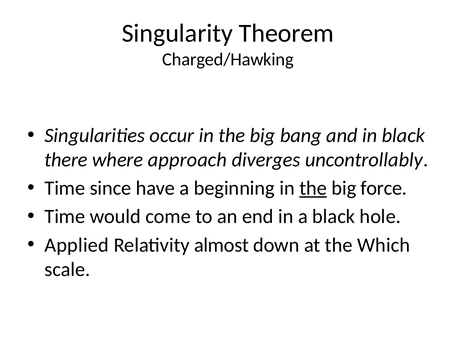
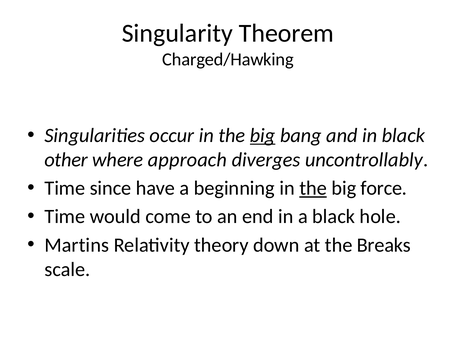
big at (263, 135) underline: none -> present
there: there -> other
Applied: Applied -> Martins
almost: almost -> theory
Which: Which -> Breaks
